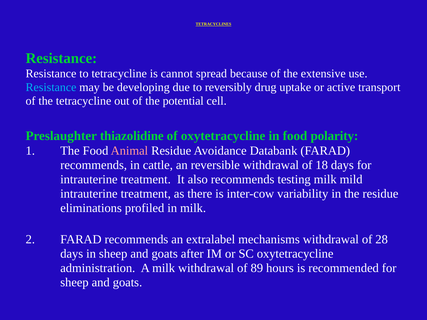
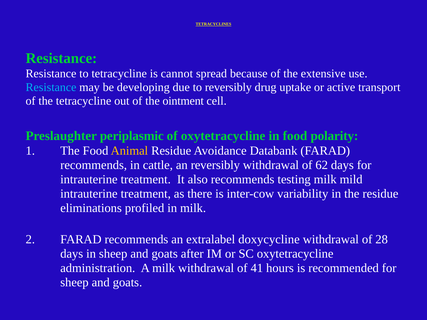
potential: potential -> ointment
thiazolidine: thiazolidine -> periplasmic
Animal colour: pink -> yellow
an reversible: reversible -> reversibly
18: 18 -> 62
mechanisms: mechanisms -> doxycycline
89: 89 -> 41
